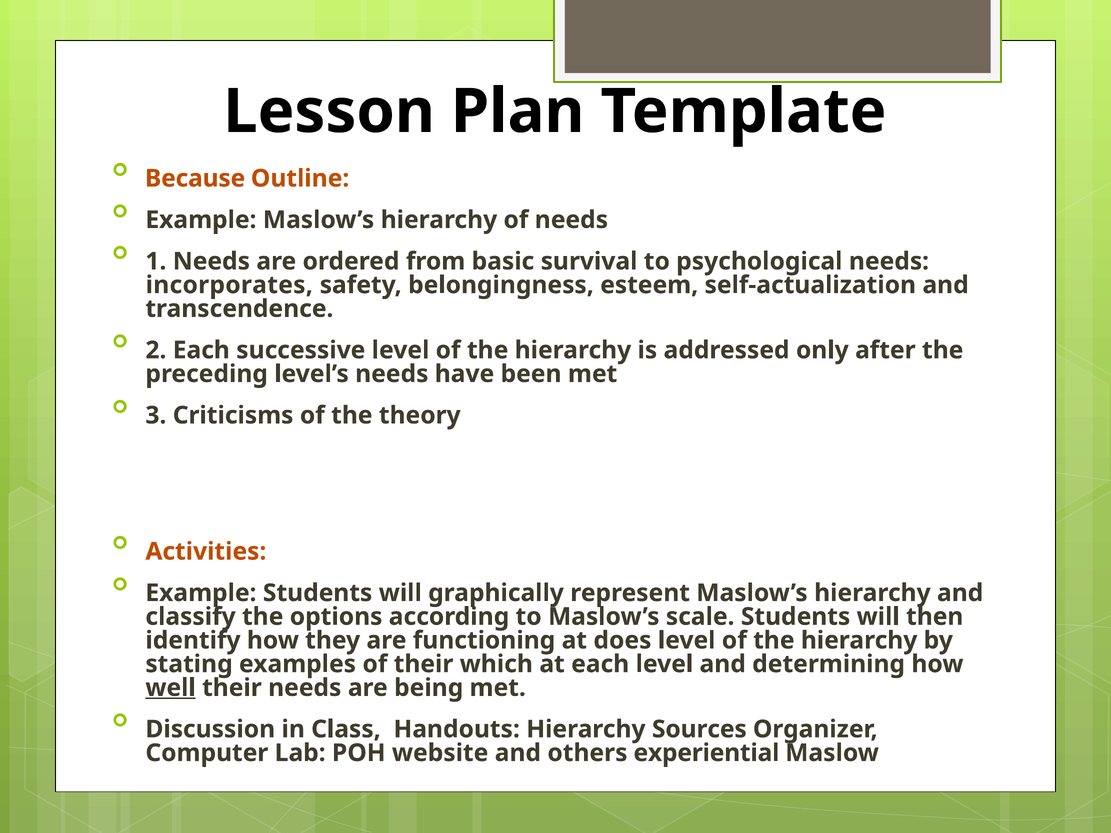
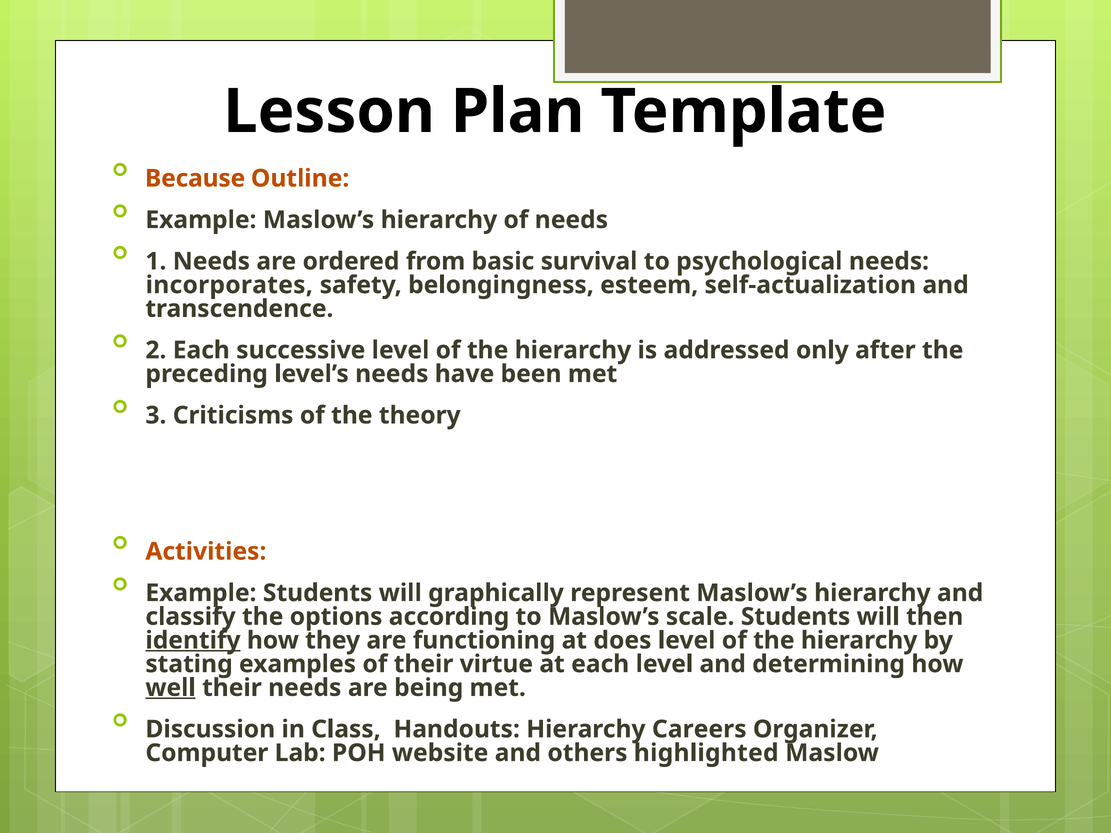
identify underline: none -> present
which: which -> virtue
Sources: Sources -> Careers
experiential: experiential -> highlighted
